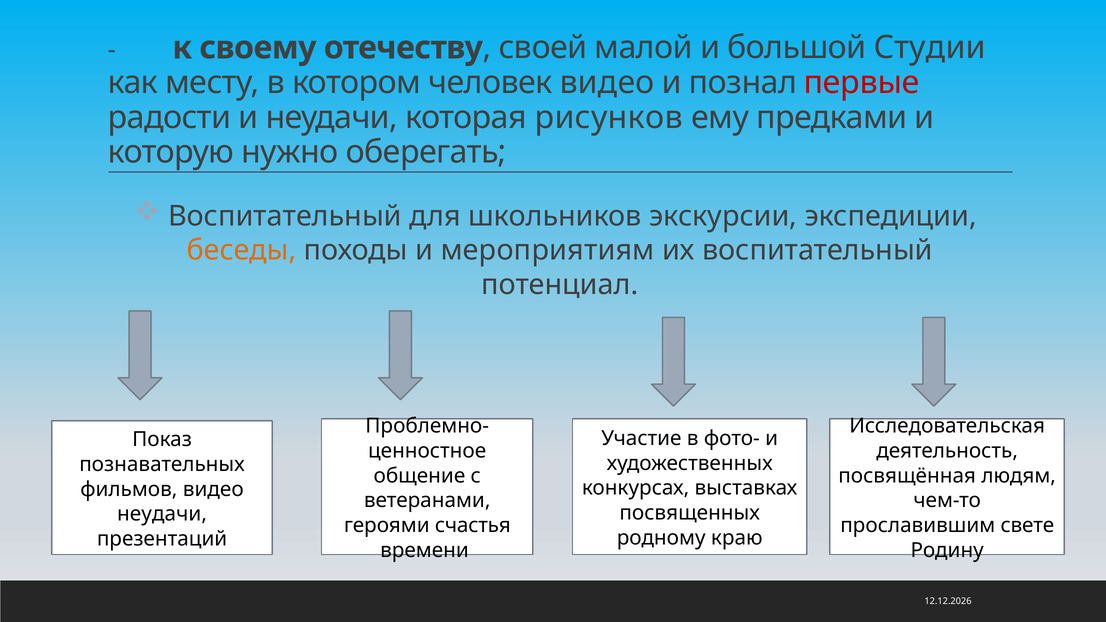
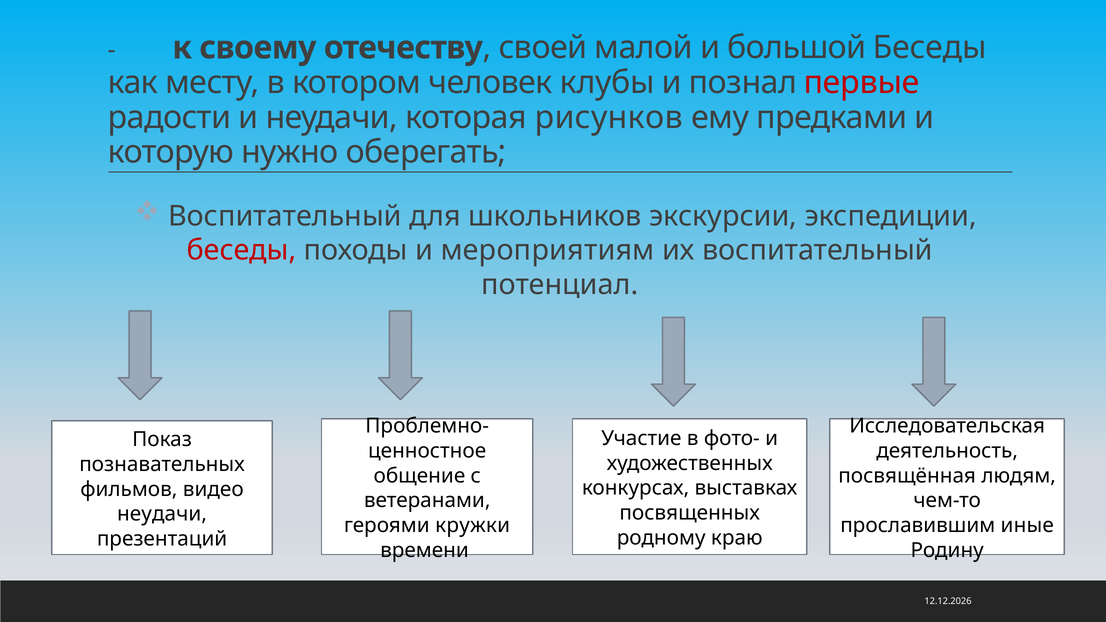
большой Студии: Студии -> Беседы
человек видео: видео -> клубы
беседы at (242, 251) colour: orange -> red
счастья: счастья -> кружки
свете: свете -> иные
